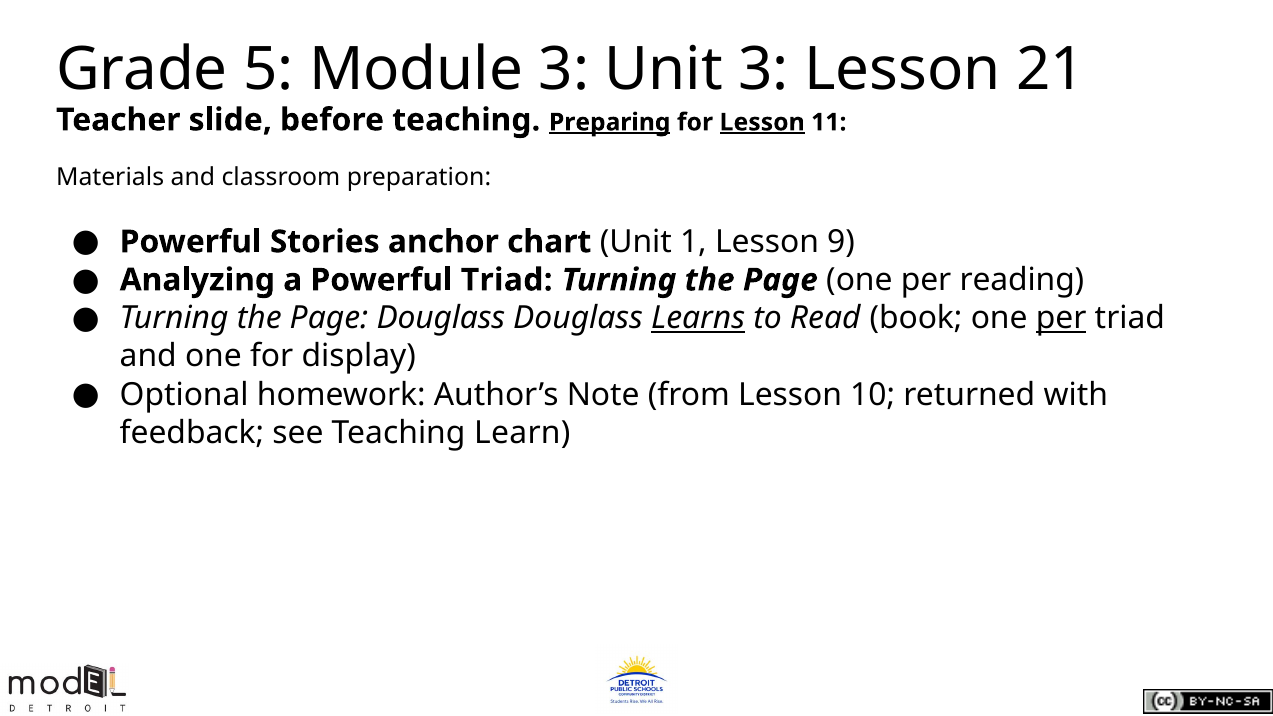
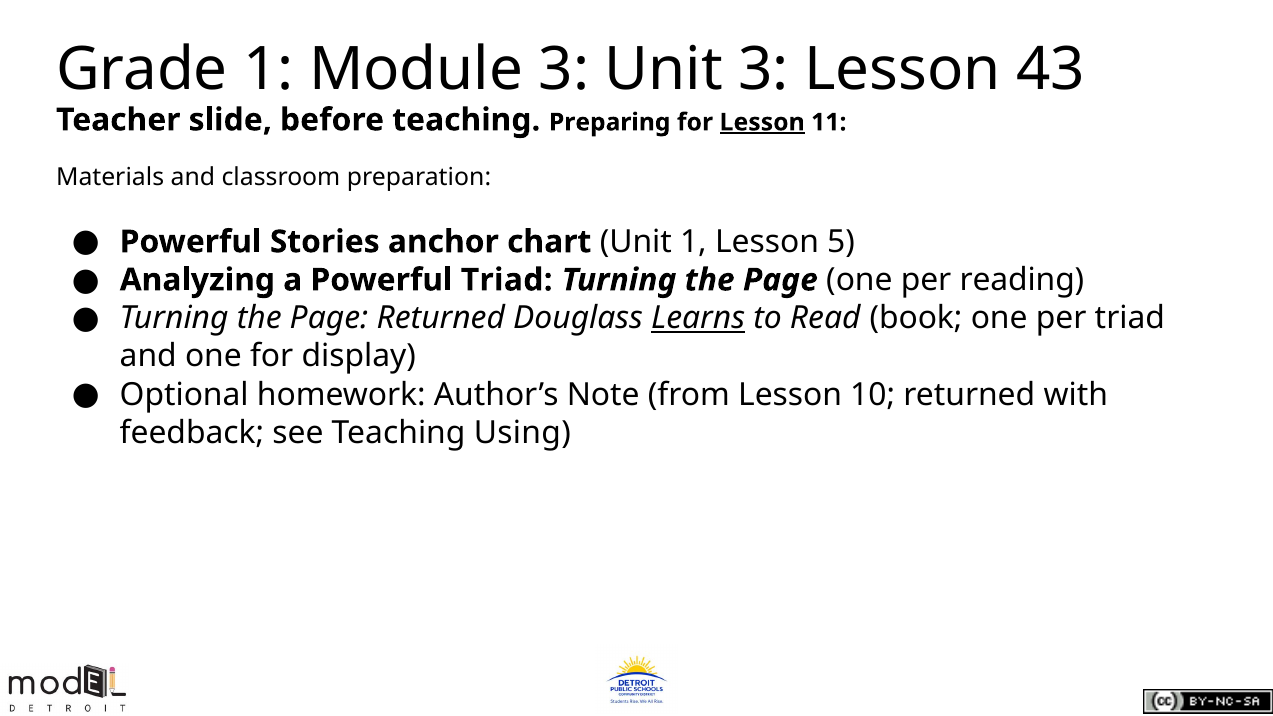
Grade 5: 5 -> 1
21: 21 -> 43
Preparing underline: present -> none
9: 9 -> 5
Page Douglass: Douglass -> Returned
per at (1061, 318) underline: present -> none
Learn: Learn -> Using
